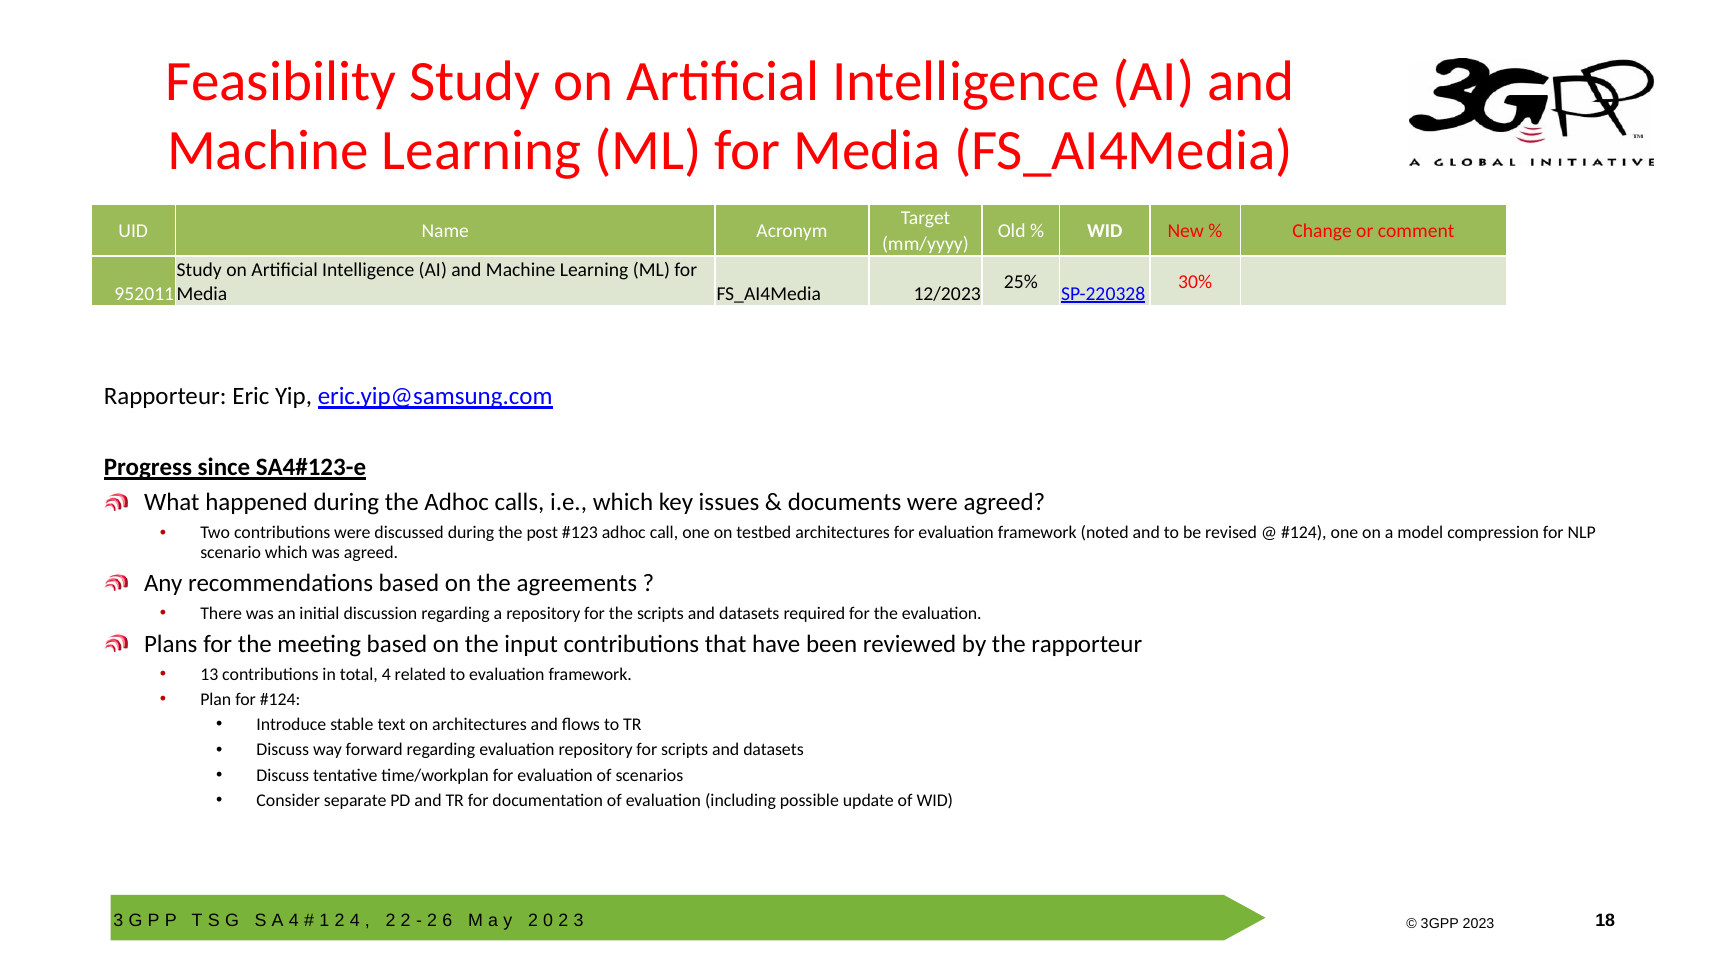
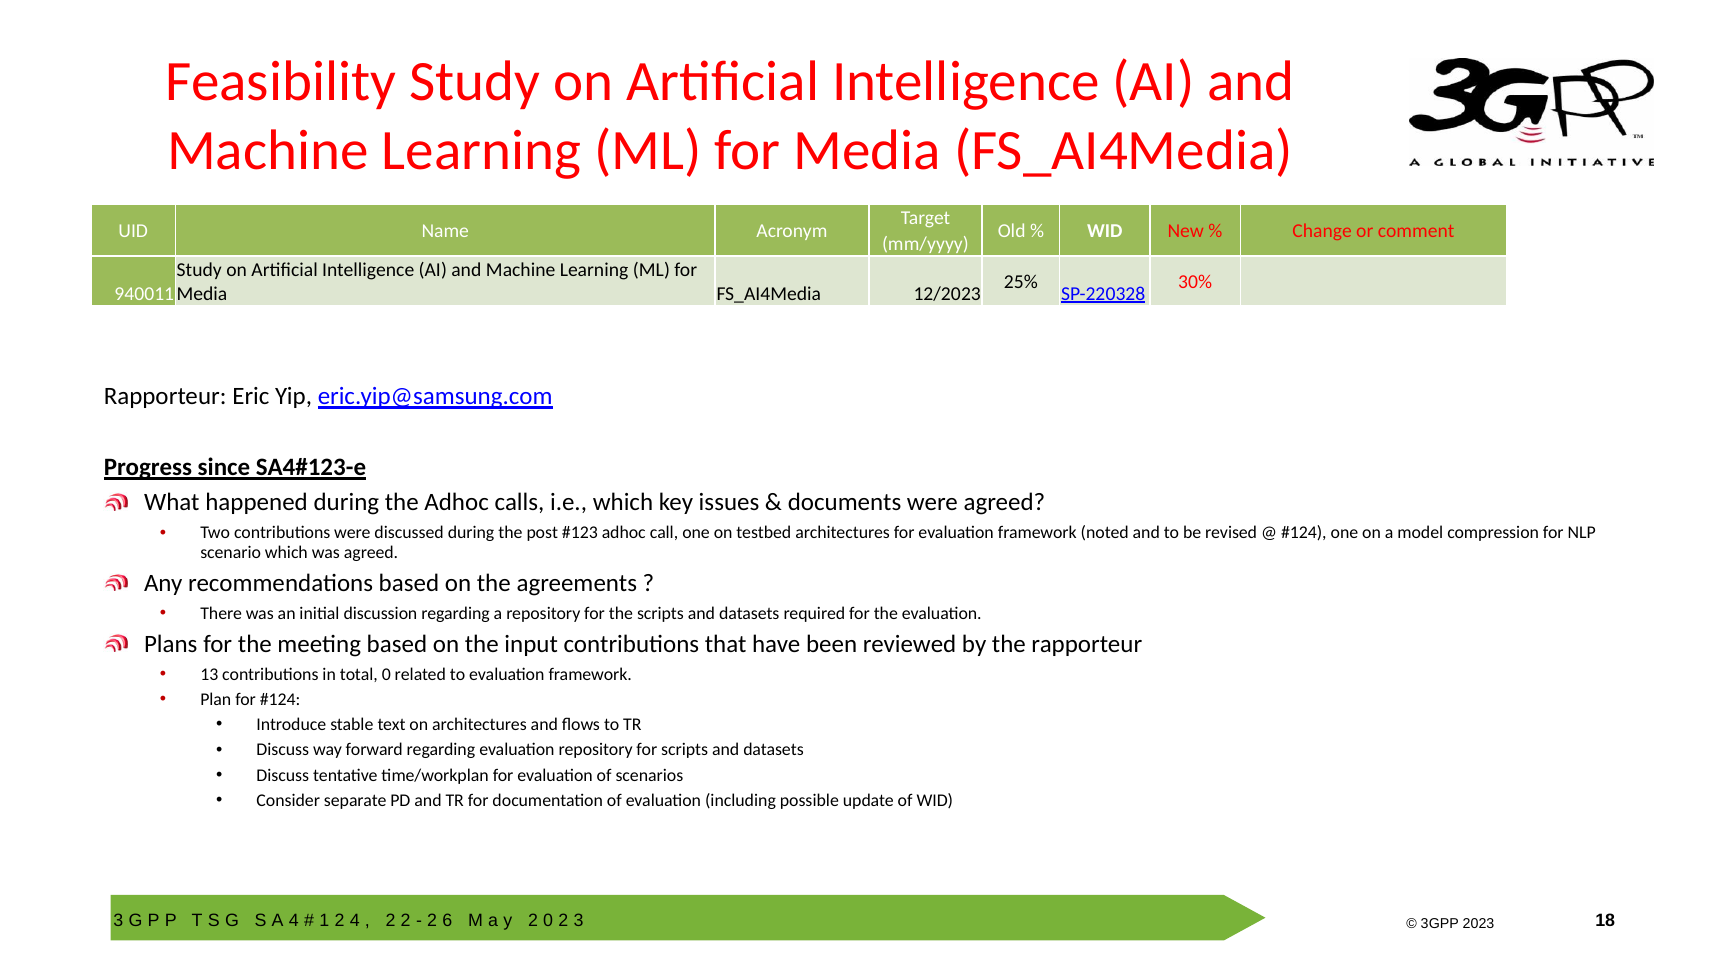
952011: 952011 -> 940011
total 4: 4 -> 0
